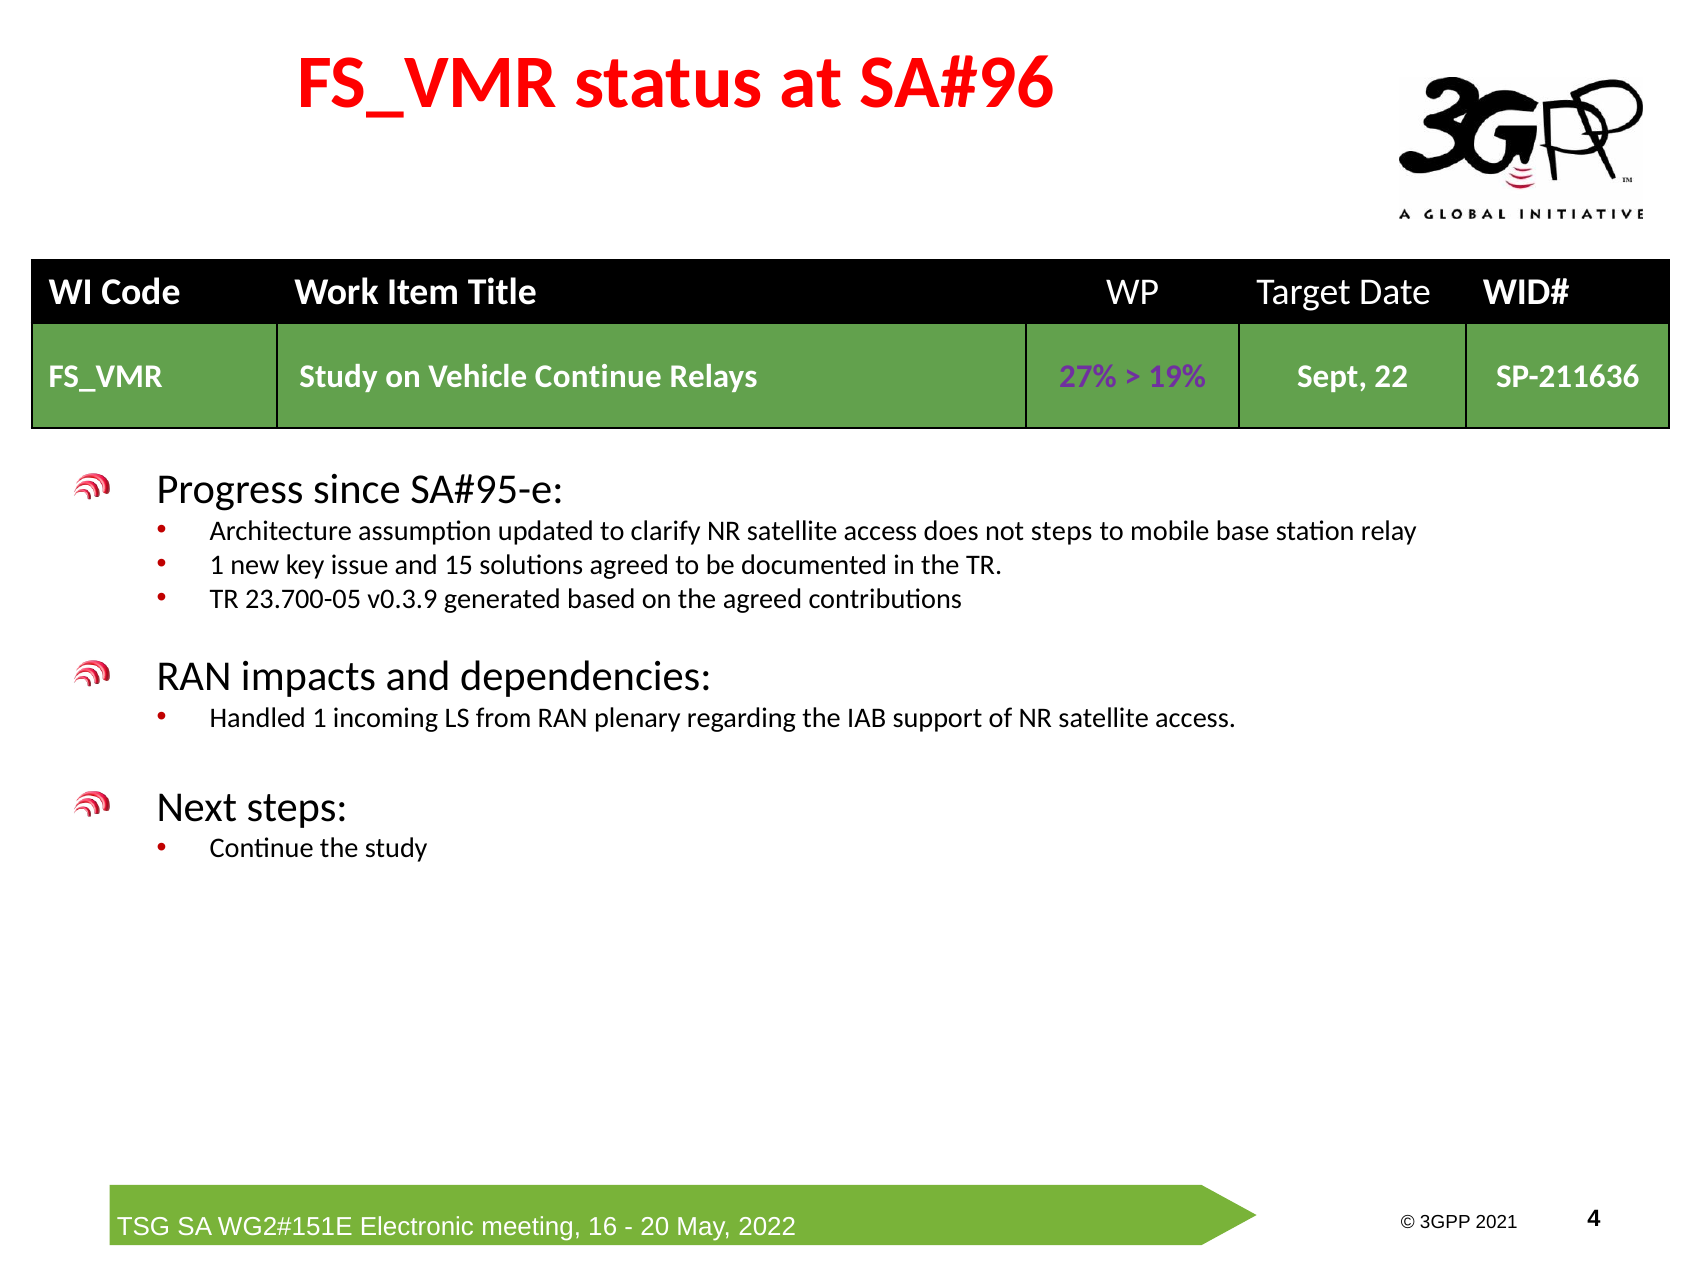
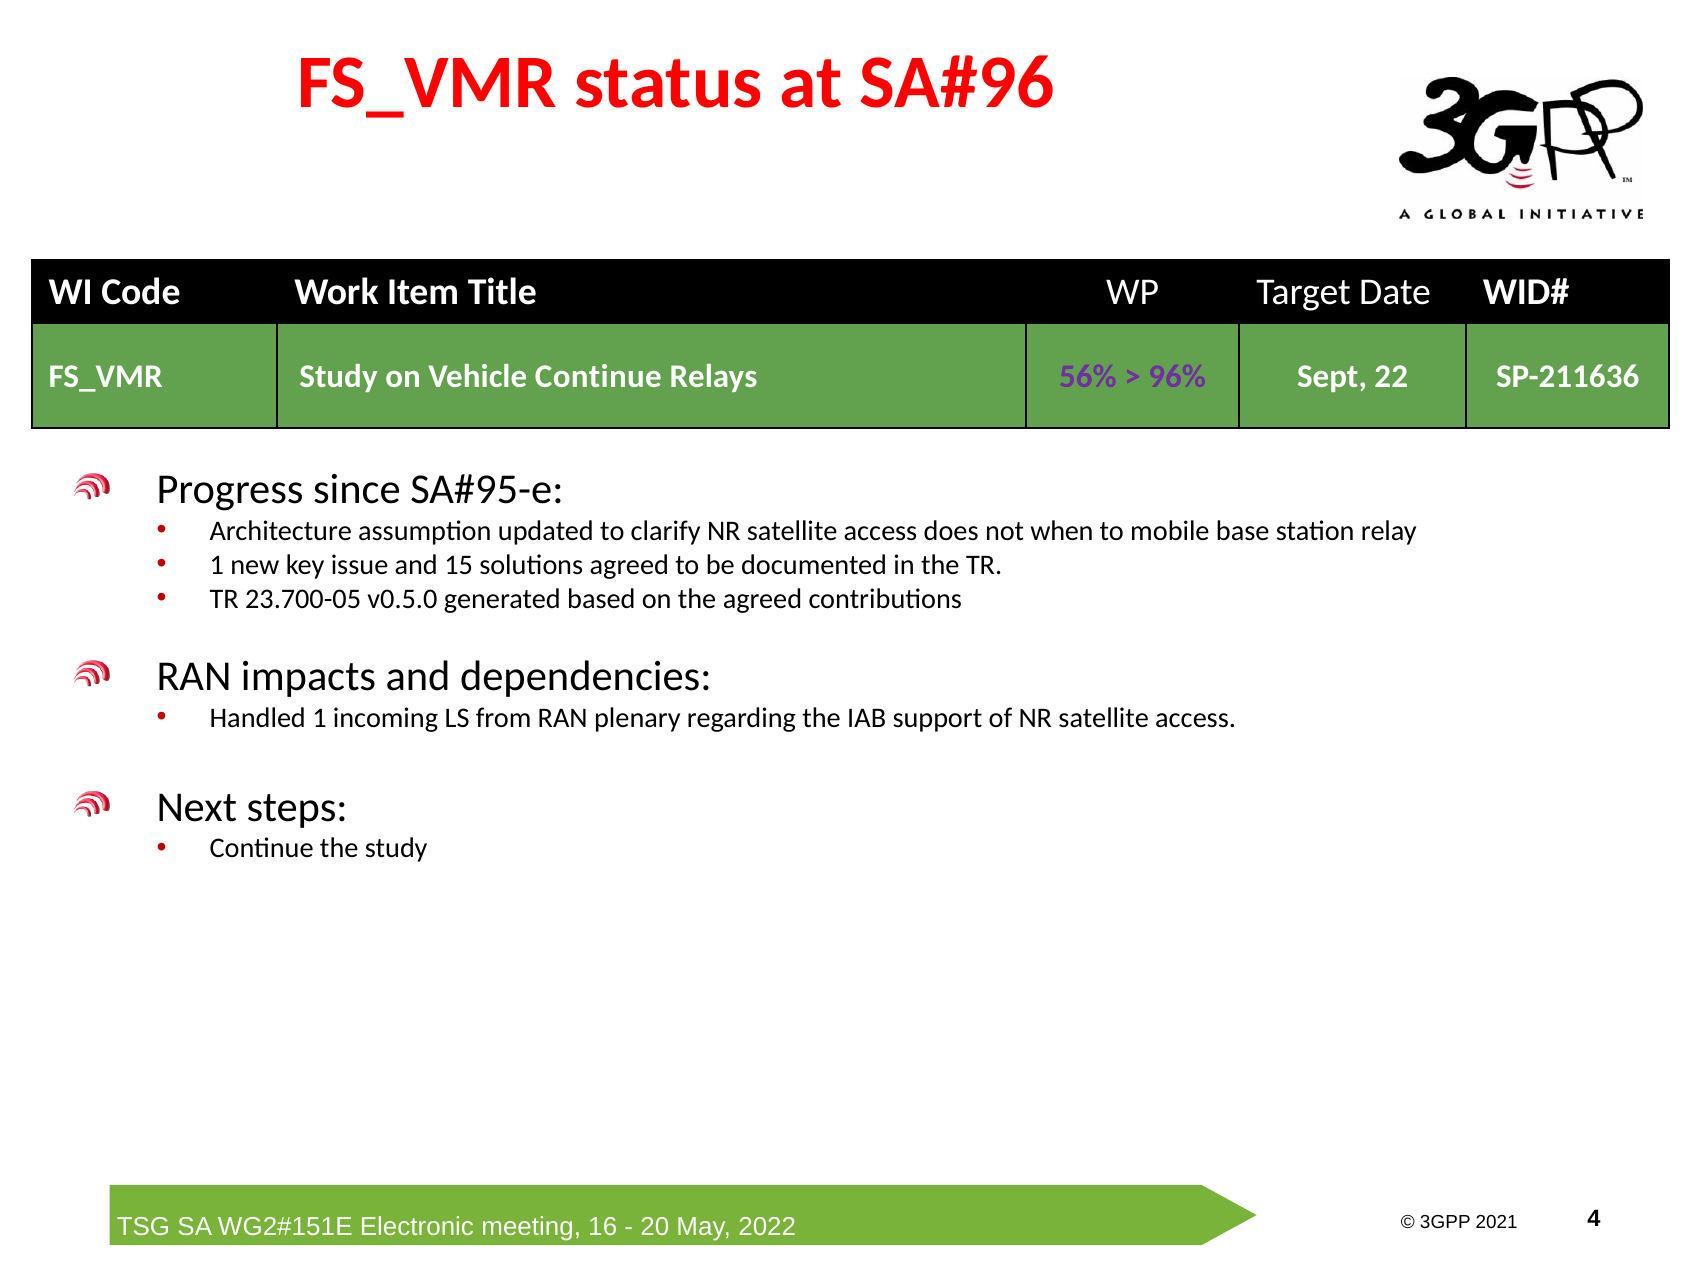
27%: 27% -> 56%
19%: 19% -> 96%
not steps: steps -> when
v0.3.9: v0.3.9 -> v0.5.0
